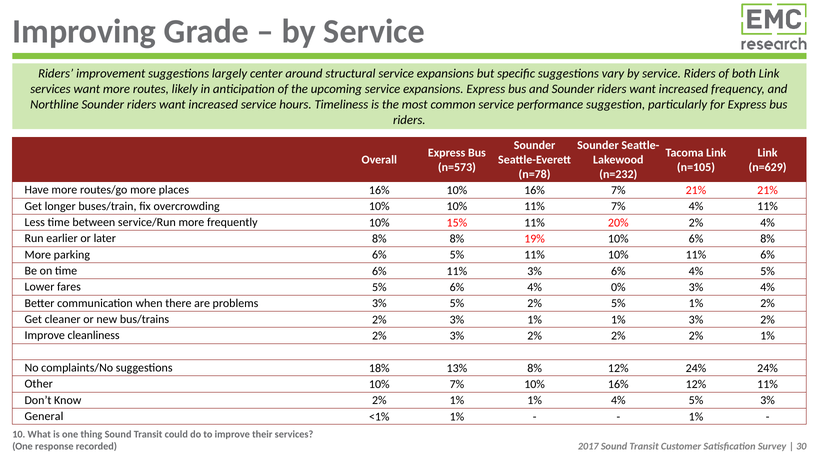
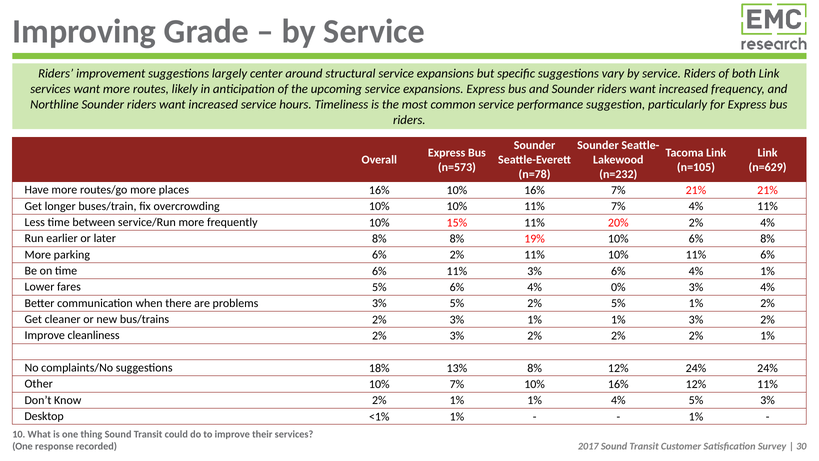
6% 5%: 5% -> 2%
6% 4% 5%: 5% -> 1%
General: General -> Desktop
